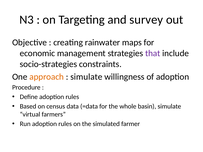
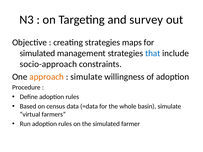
creating rainwater: rainwater -> strategies
economic at (37, 53): economic -> simulated
that colour: purple -> blue
socio-strategies: socio-strategies -> socio-approach
